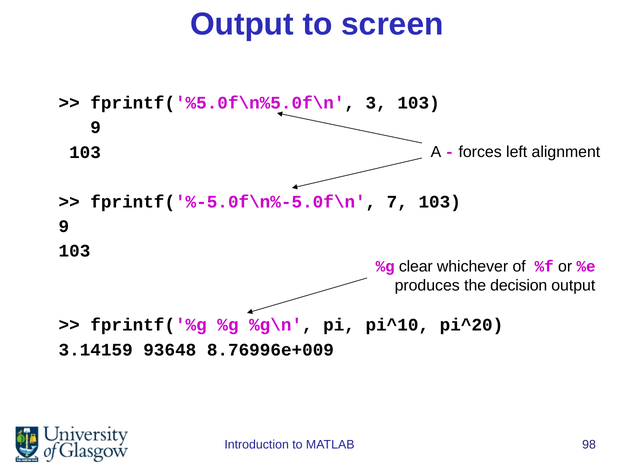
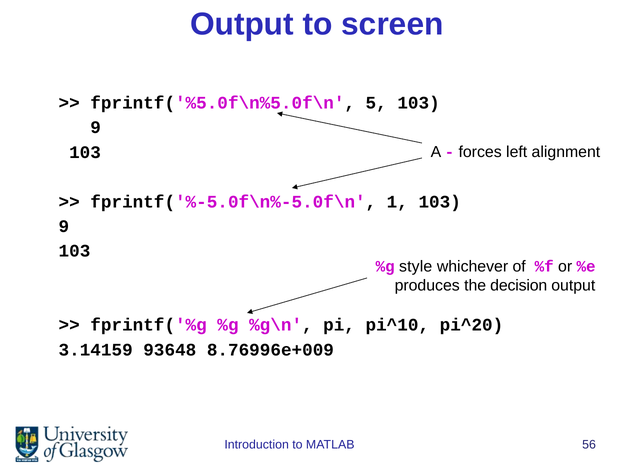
3: 3 -> 5
7: 7 -> 1
clear: clear -> style
98: 98 -> 56
